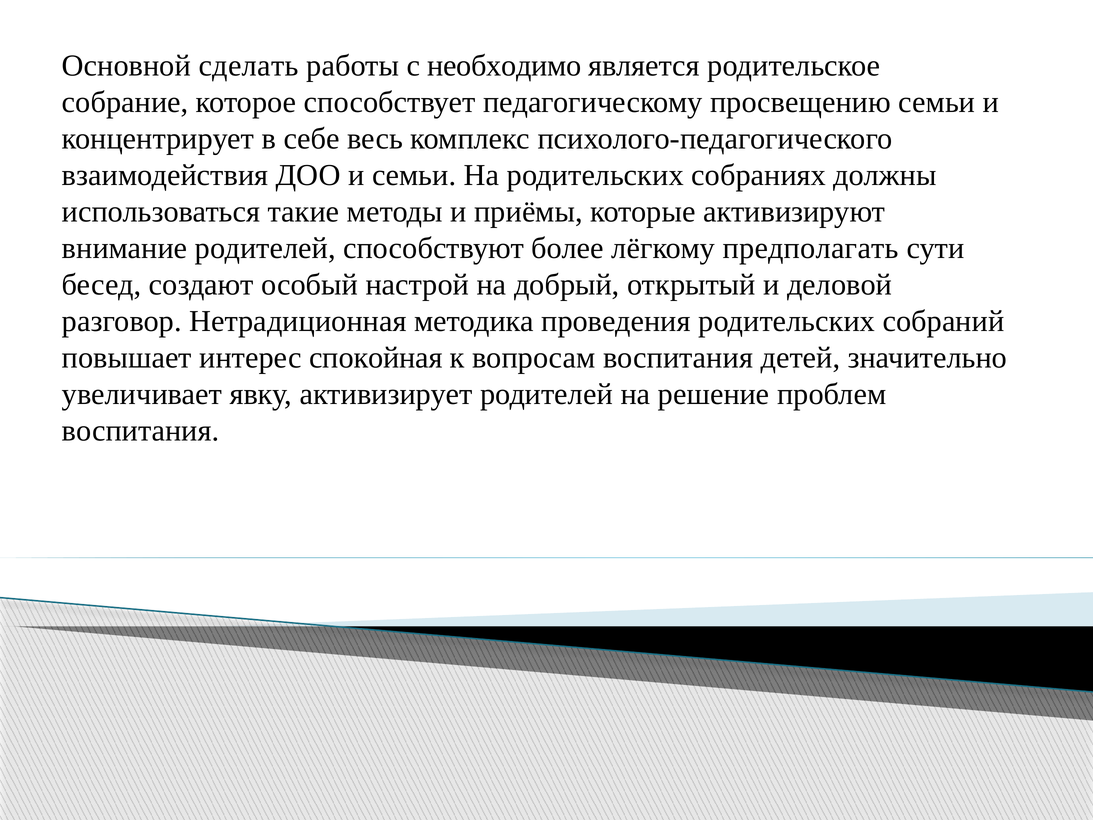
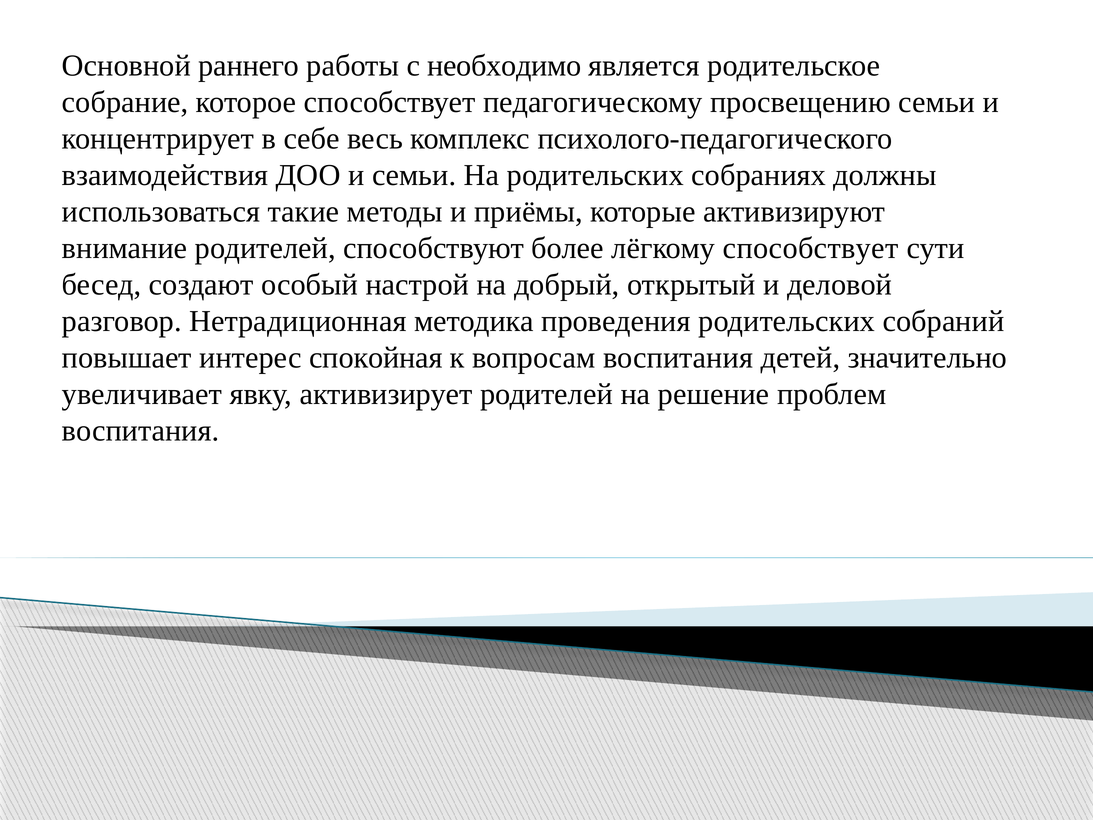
сделать: сделать -> раннего
лёгкому предполагать: предполагать -> способствует
